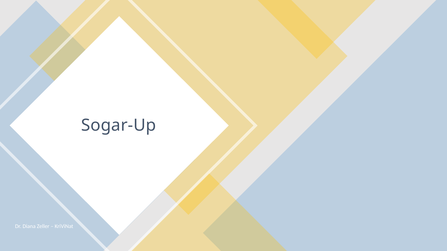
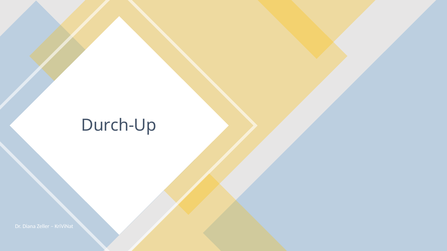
Sogar-Up: Sogar-Up -> Durch-Up
